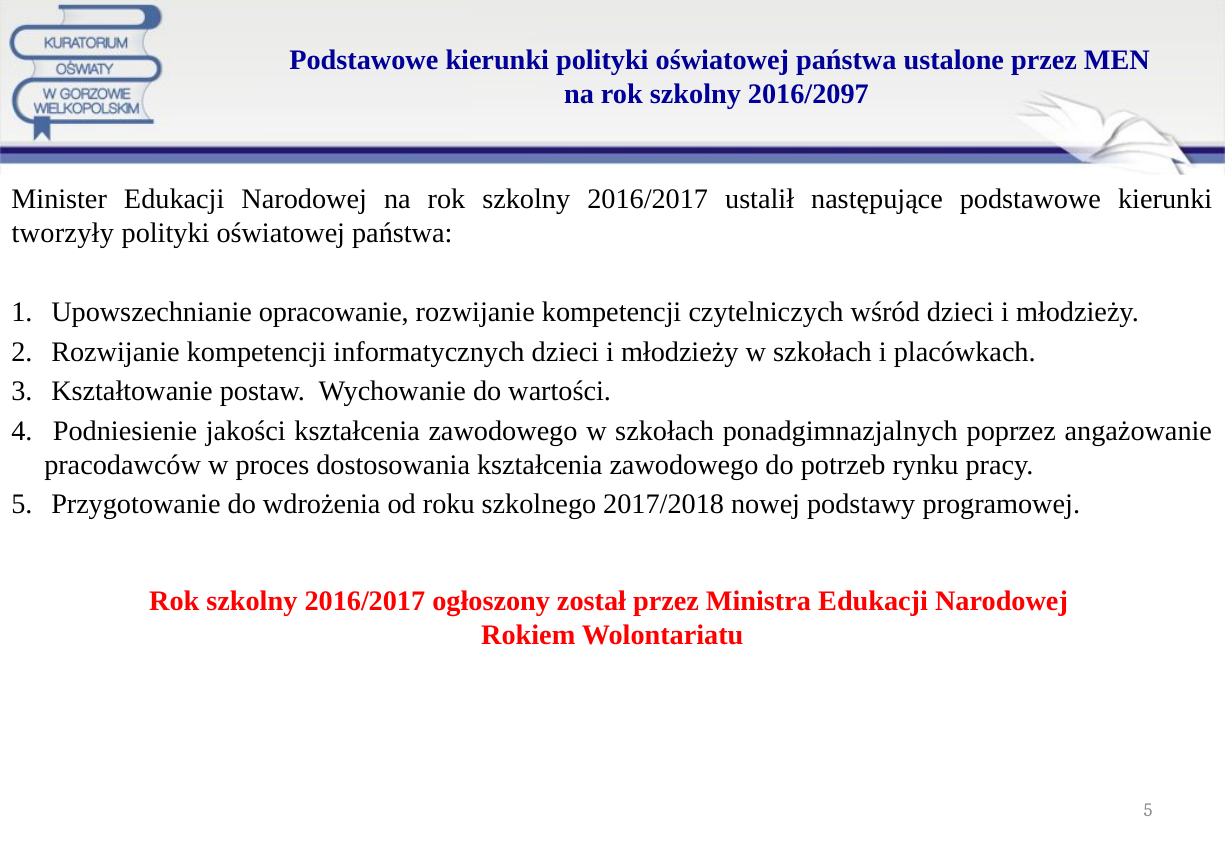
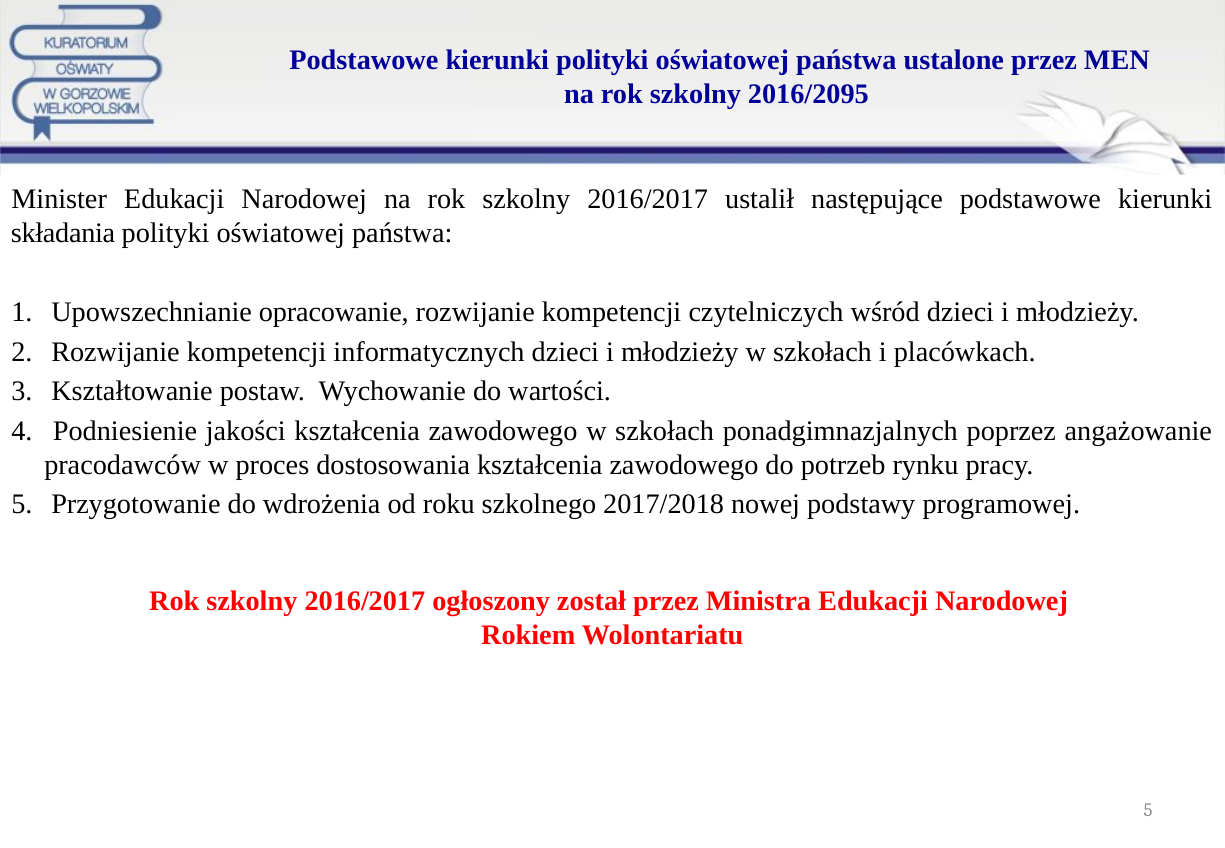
2016/2097: 2016/2097 -> 2016/2095
tworzyły: tworzyły -> składania
